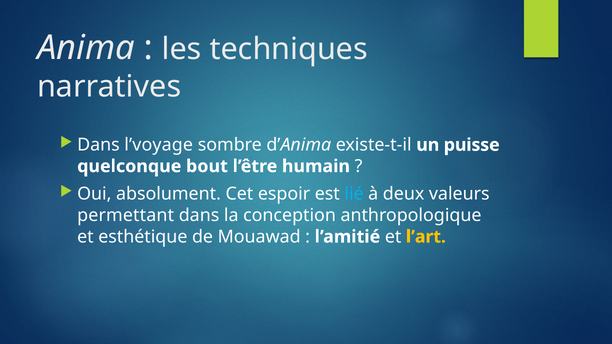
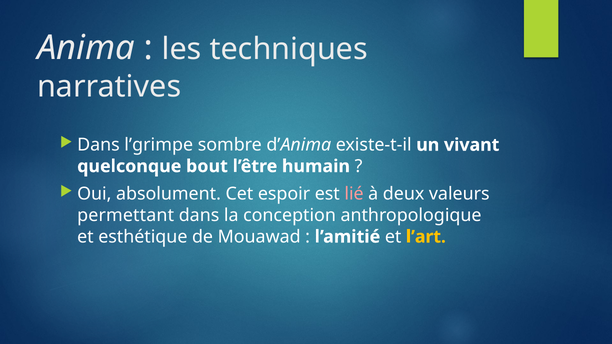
l’voyage: l’voyage -> l’grimpe
puisse: puisse -> vivant
lié colour: light blue -> pink
